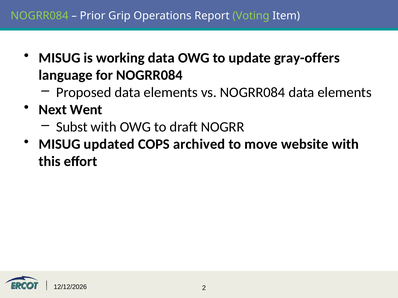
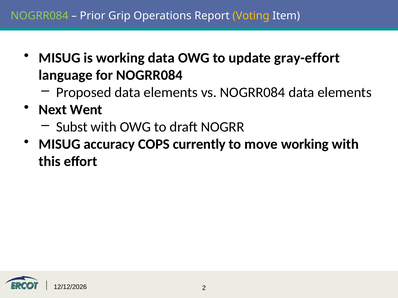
Voting colour: light green -> yellow
gray-offers: gray-offers -> gray-effort
updated: updated -> accuracy
archived: archived -> currently
move website: website -> working
